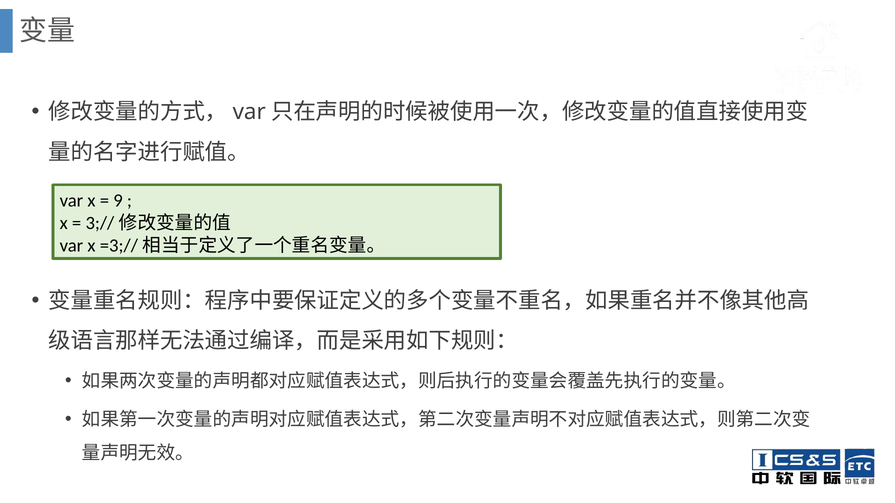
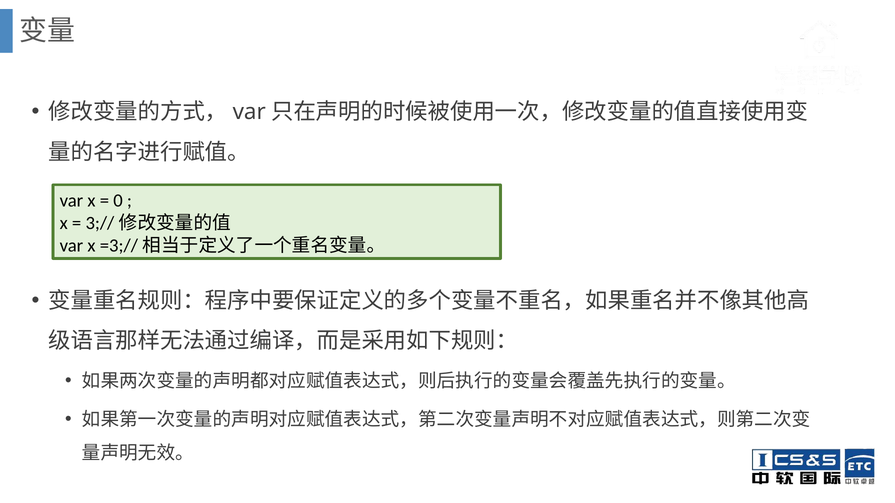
9: 9 -> 0
